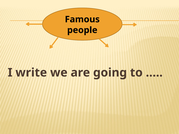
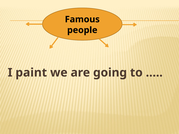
write: write -> paint
